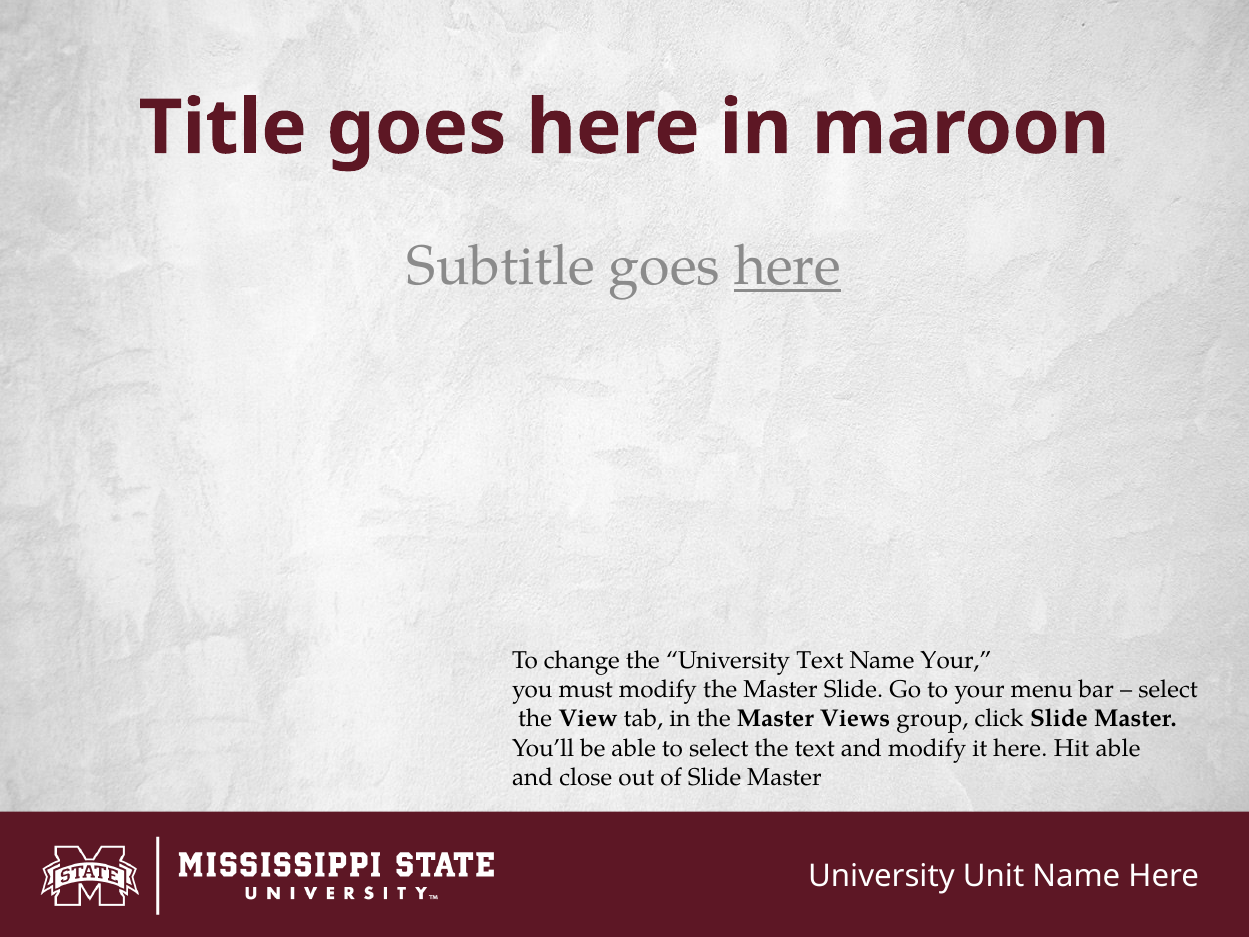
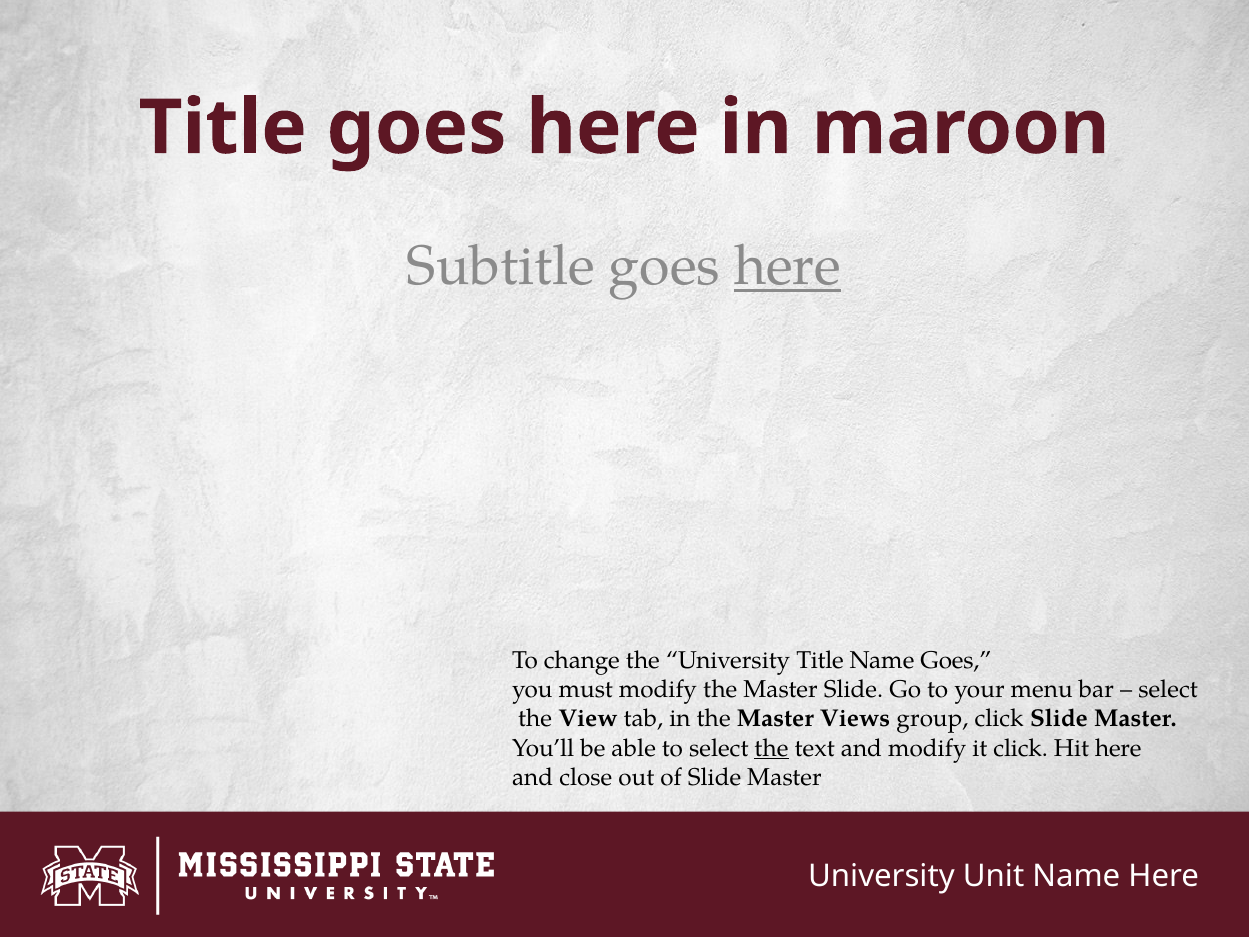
University Text: Text -> Title
Name Your: Your -> Goes
the at (771, 748) underline: none -> present
it here: here -> click
Hit able: able -> here
